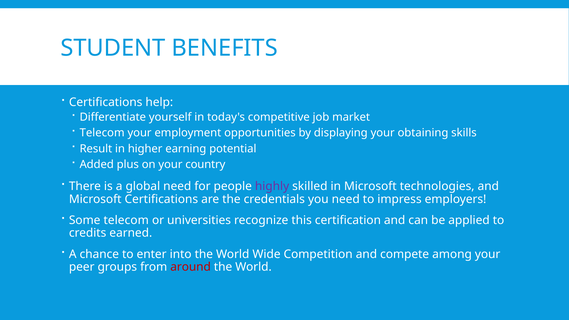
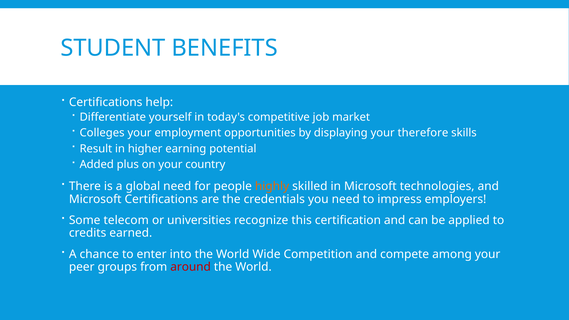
Telecom at (102, 133): Telecom -> Colleges
obtaining: obtaining -> therefore
highly colour: purple -> orange
